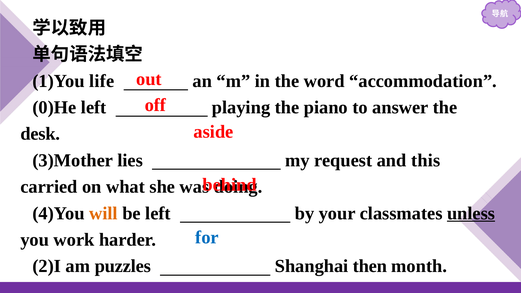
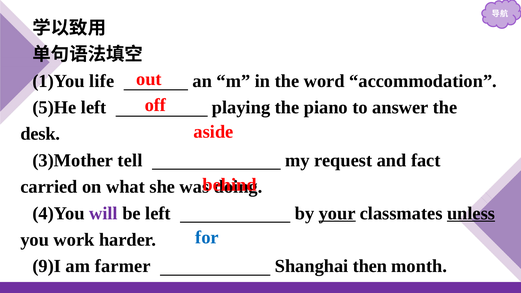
0)He: 0)He -> 5)He
lies: lies -> tell
this: this -> fact
will colour: orange -> purple
your underline: none -> present
2)I: 2)I -> 9)I
puzzles: puzzles -> farmer
